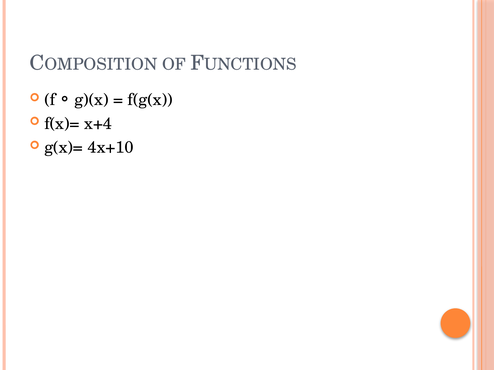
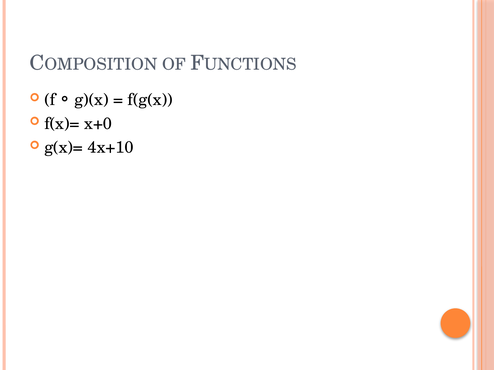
x+4: x+4 -> x+0
